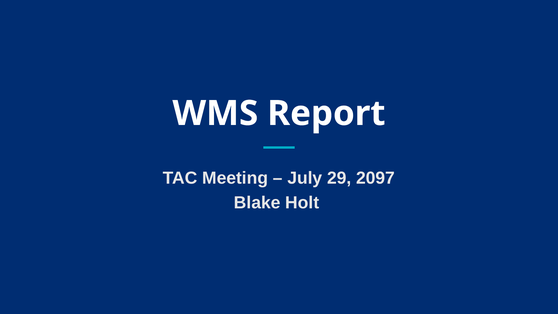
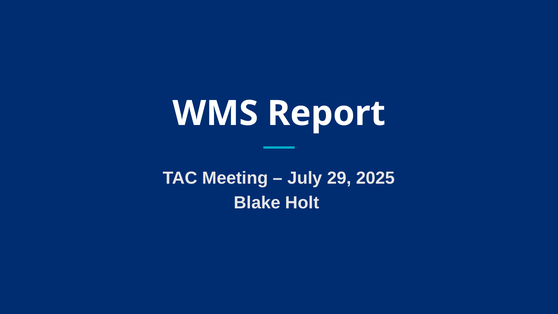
2097: 2097 -> 2025
